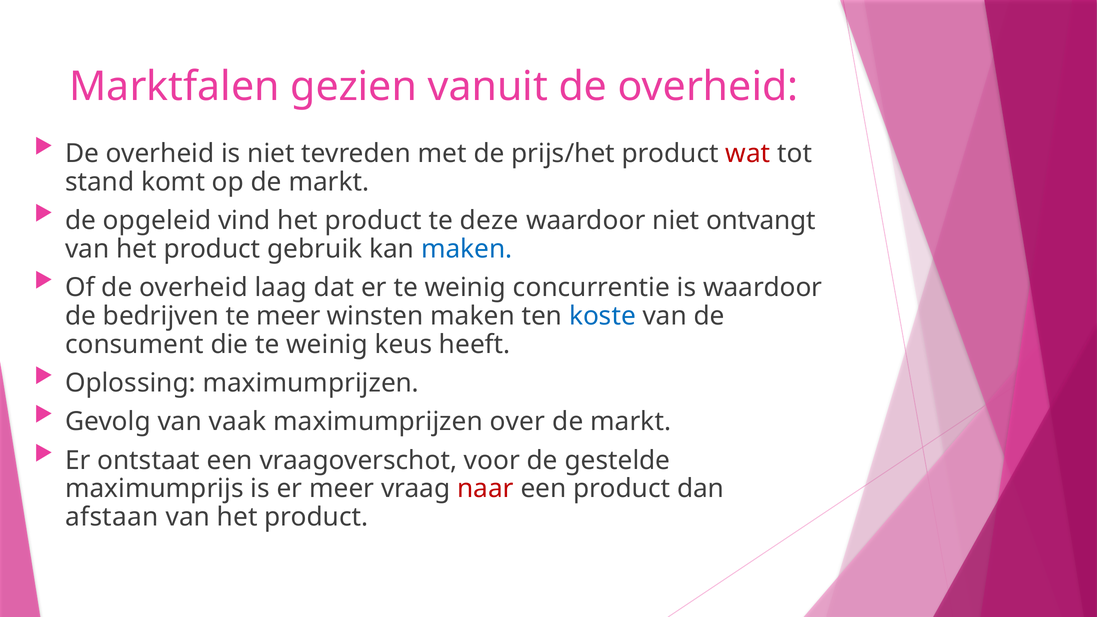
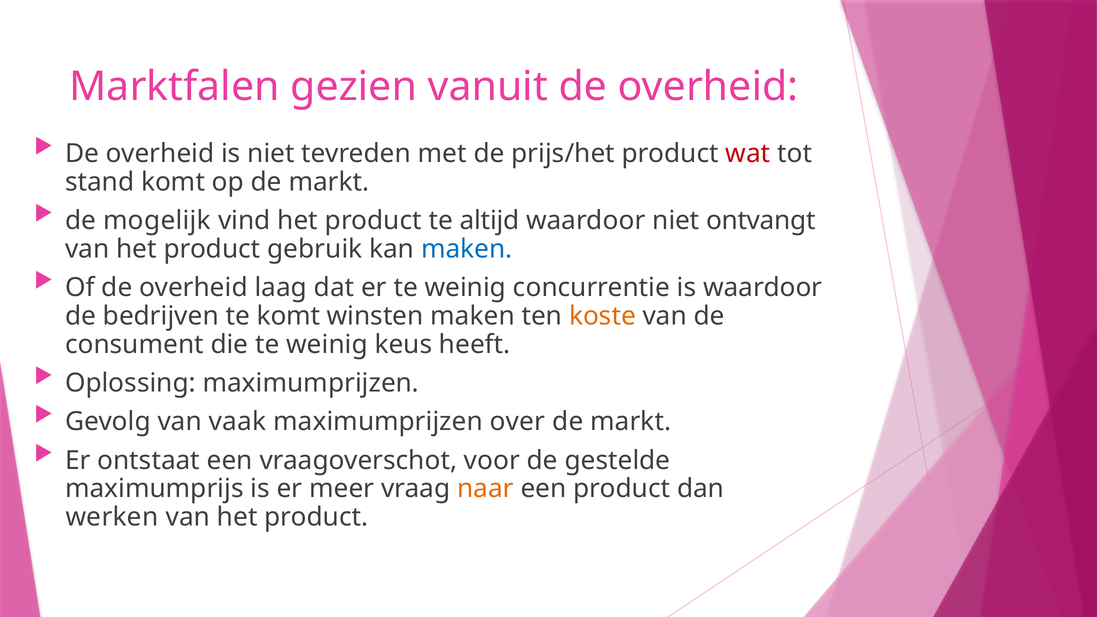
opgeleid: opgeleid -> mogelijk
deze: deze -> altijd
te meer: meer -> komt
koste colour: blue -> orange
naar colour: red -> orange
afstaan: afstaan -> werken
